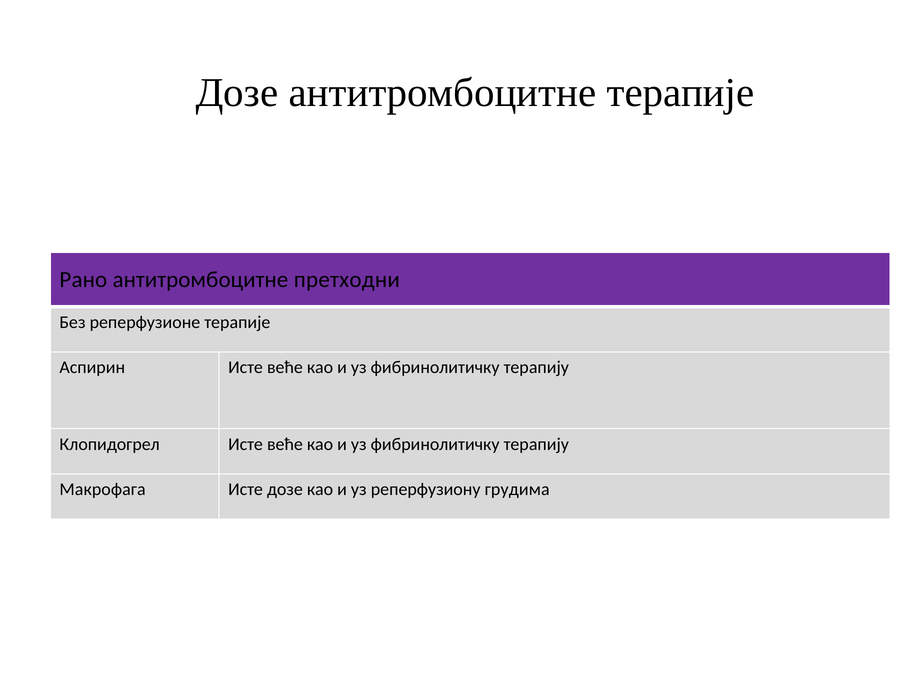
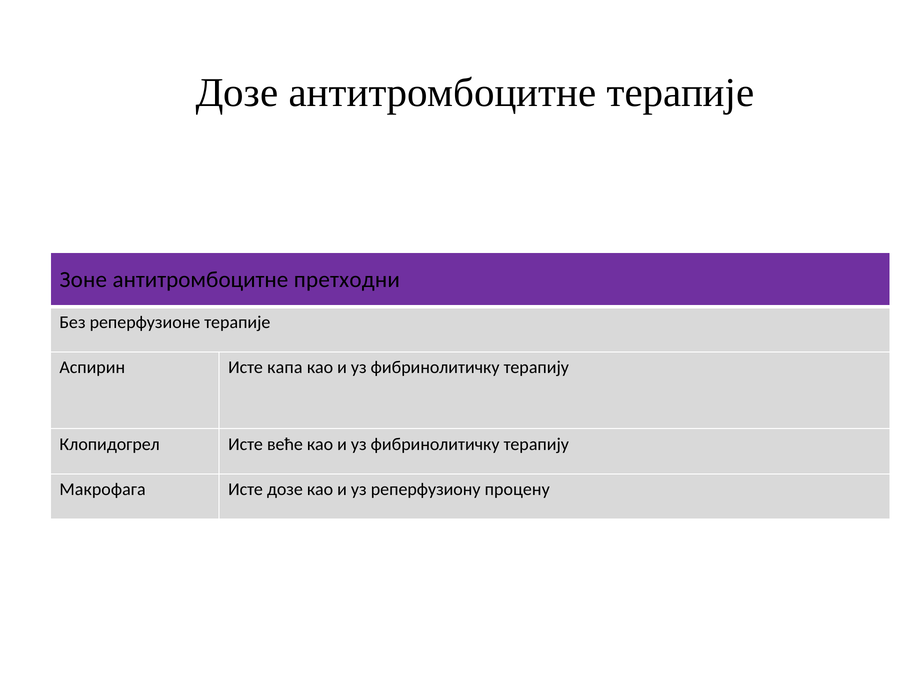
Рано: Рано -> Зоне
Аспирин Исте веће: веће -> капа
грудима: грудима -> процену
